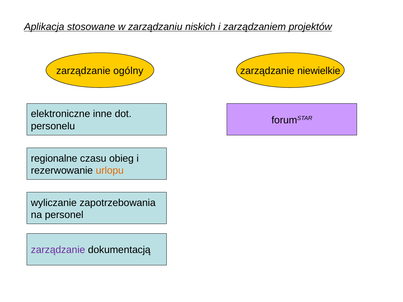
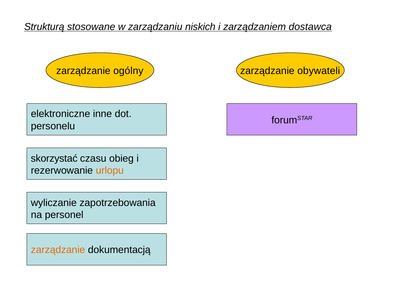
Aplikacja: Aplikacja -> Strukturą
projektów: projektów -> dostawca
niewielkie: niewielkie -> obywateli
regionalne: regionalne -> skorzystać
zarządzanie at (58, 250) colour: purple -> orange
